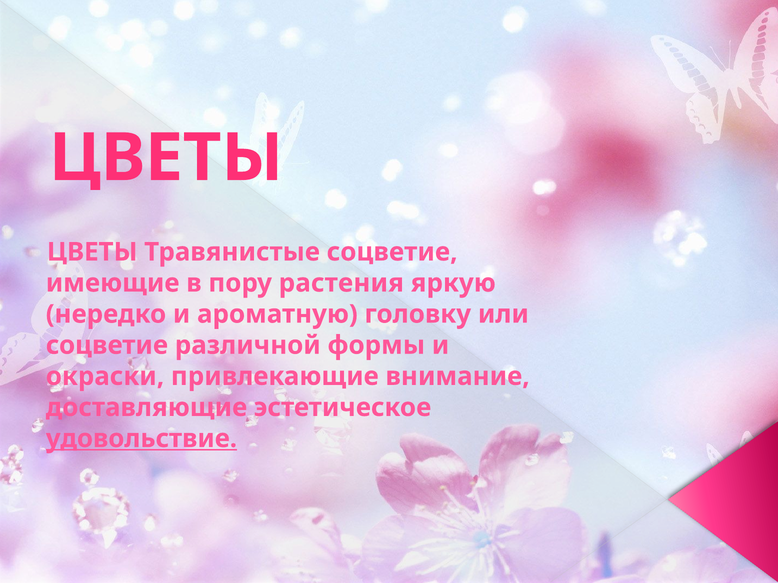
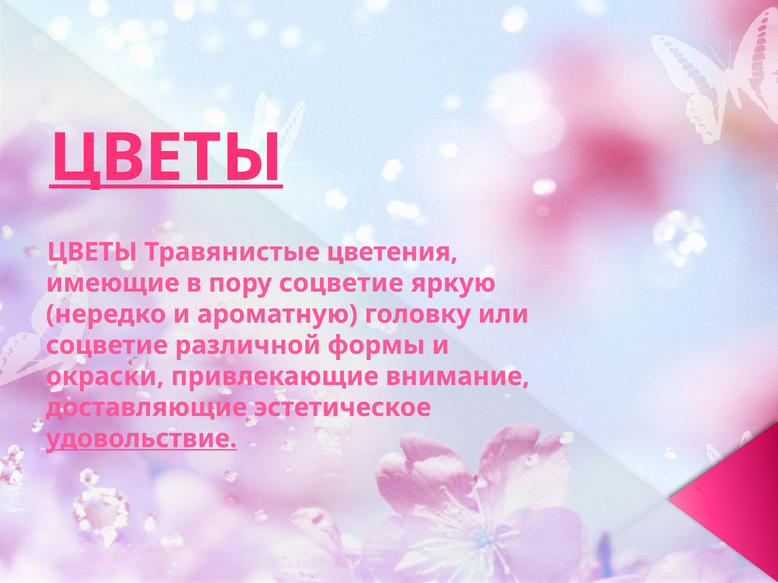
ЦВЕТЫ at (166, 158) underline: none -> present
Травянистые соцветие: соцветие -> цветения
пору растения: растения -> соцветие
